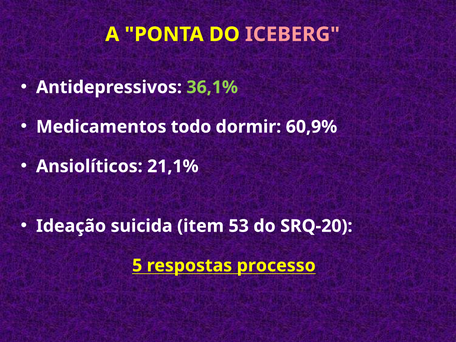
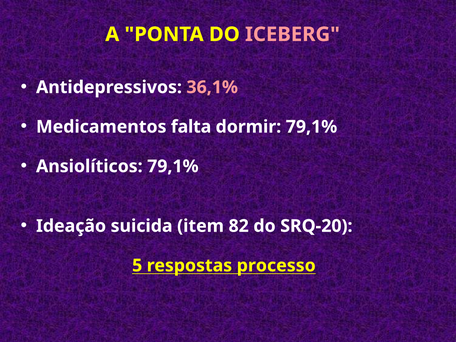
36,1% colour: light green -> pink
todo: todo -> falta
dormir 60,9%: 60,9% -> 79,1%
Ansiolíticos 21,1%: 21,1% -> 79,1%
53: 53 -> 82
